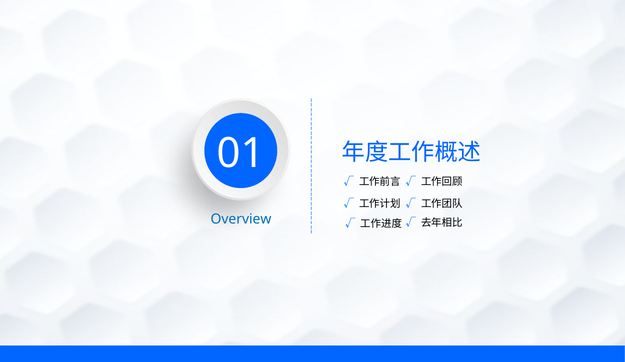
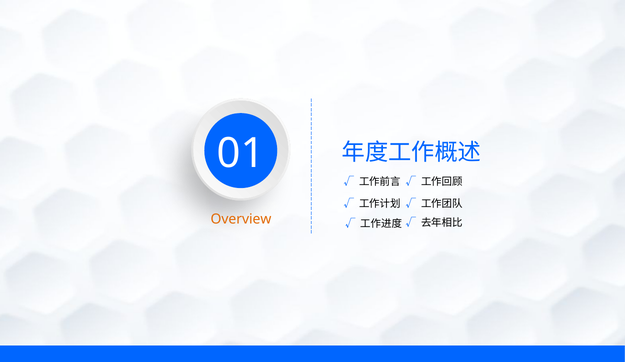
Overview colour: blue -> orange
